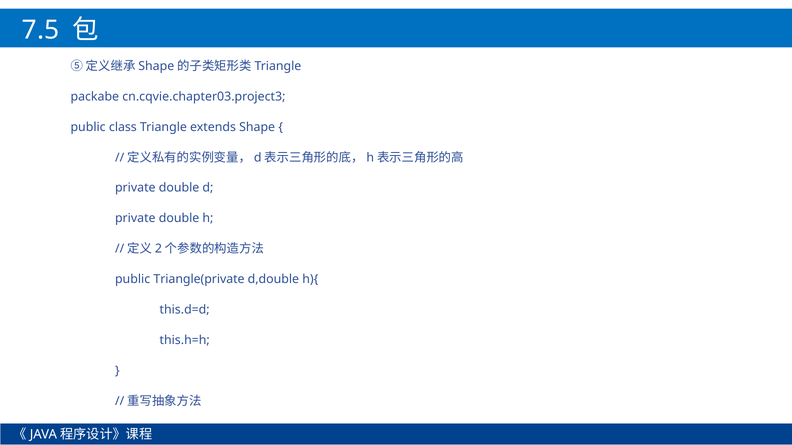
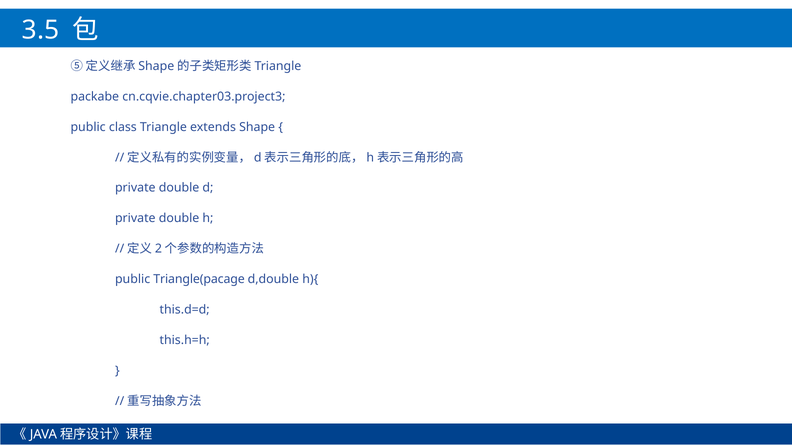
7.5: 7.5 -> 3.5
Triangle(private: Triangle(private -> Triangle(pacage
